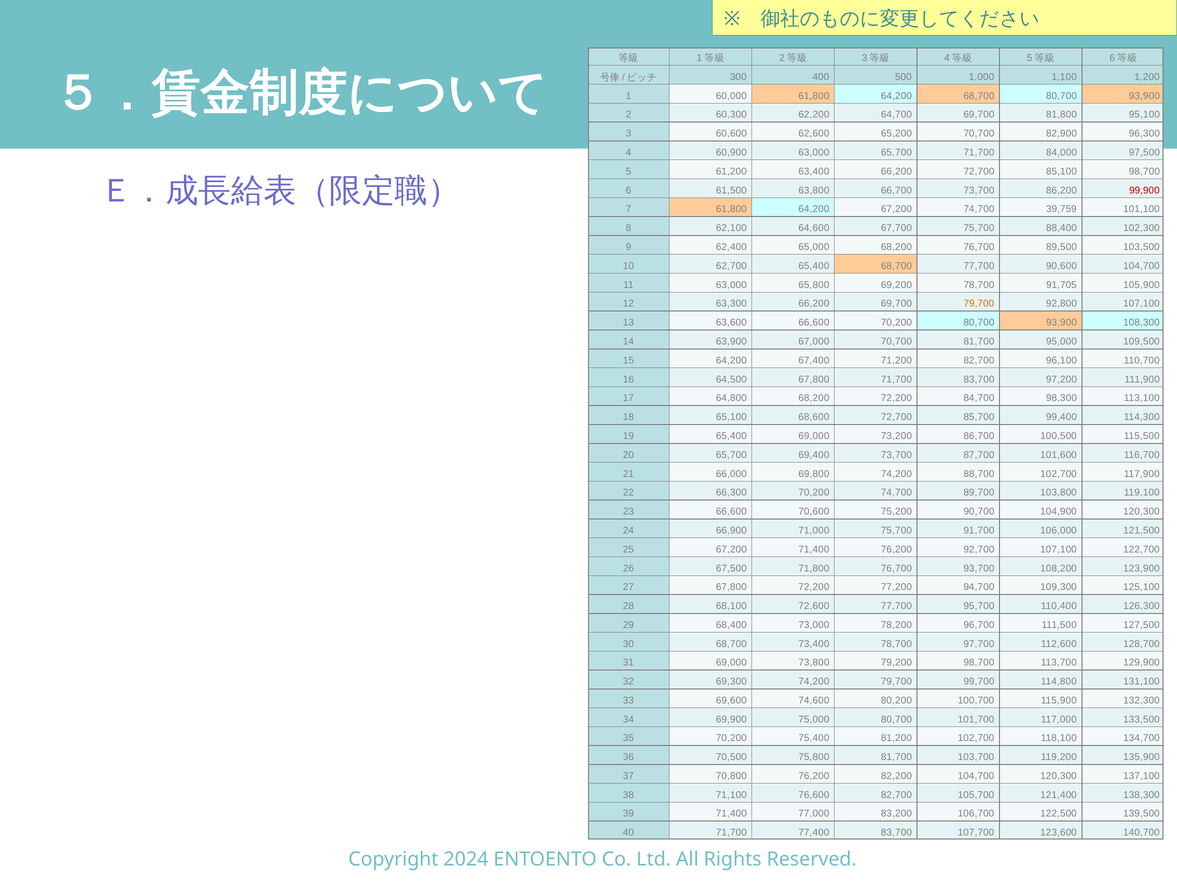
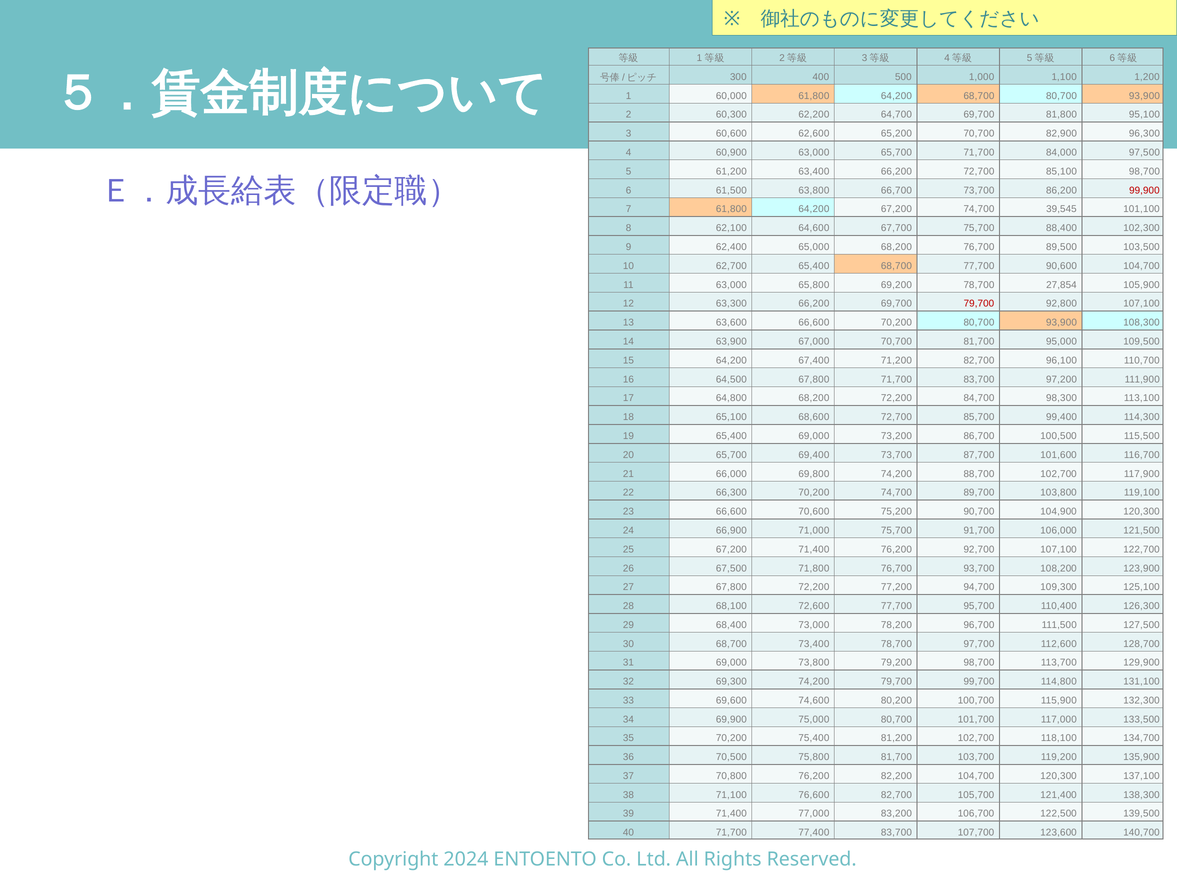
39,759: 39,759 -> 39,545
91,705: 91,705 -> 27,854
79,700 at (979, 304) colour: orange -> red
